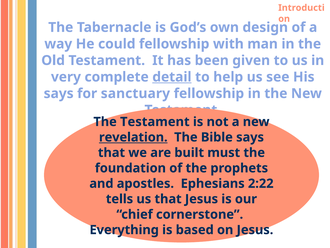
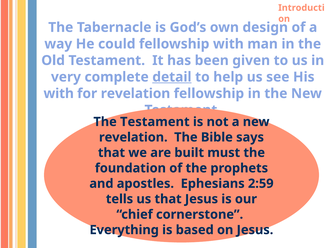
says at (59, 93): says -> with
for sanctuary: sanctuary -> revelation
revelation at (133, 137) underline: present -> none
2:22: 2:22 -> 2:59
